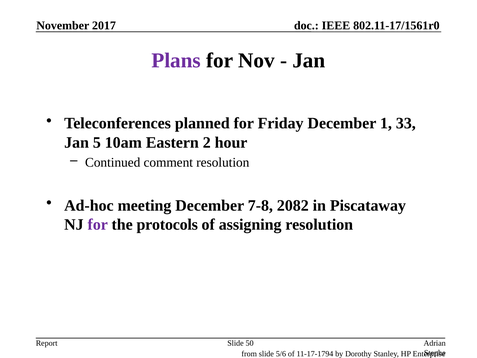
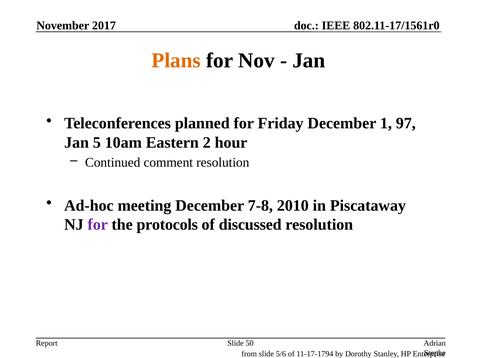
Plans colour: purple -> orange
33: 33 -> 97
2082: 2082 -> 2010
assigning: assigning -> discussed
